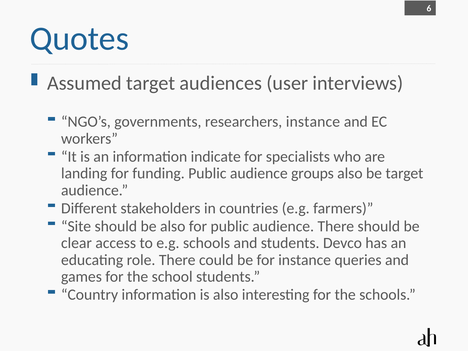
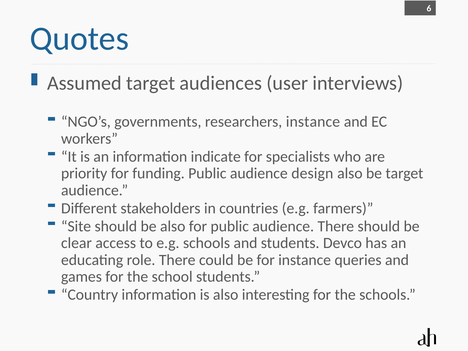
landing: landing -> priority
groups: groups -> design
